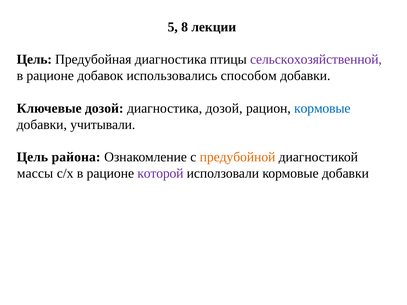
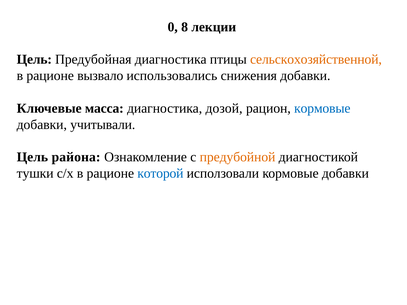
5: 5 -> 0
сельскохозяйственной colour: purple -> orange
добавок: добавок -> вызвало
способом: способом -> снижения
Ключевые дозой: дозой -> масса
массы: массы -> тушки
которой colour: purple -> blue
